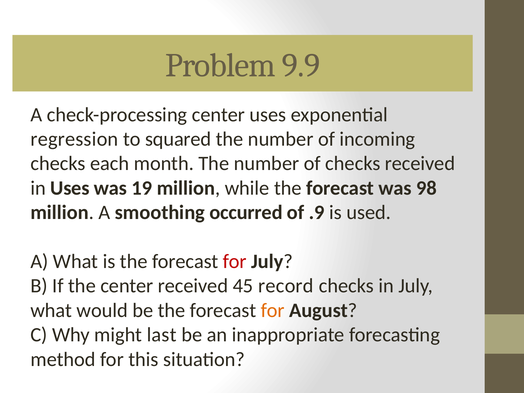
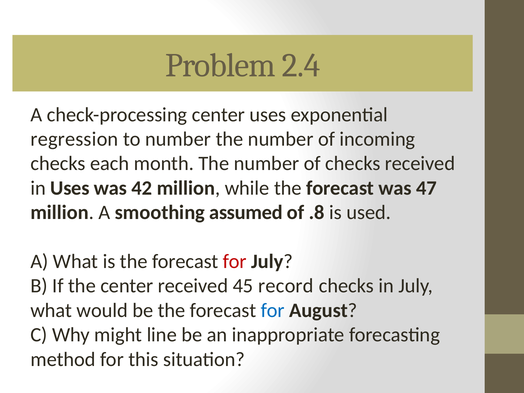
9.9: 9.9 -> 2.4
to squared: squared -> number
19: 19 -> 42
98: 98 -> 47
occurred: occurred -> assumed
.9: .9 -> .8
for at (273, 310) colour: orange -> blue
last: last -> line
